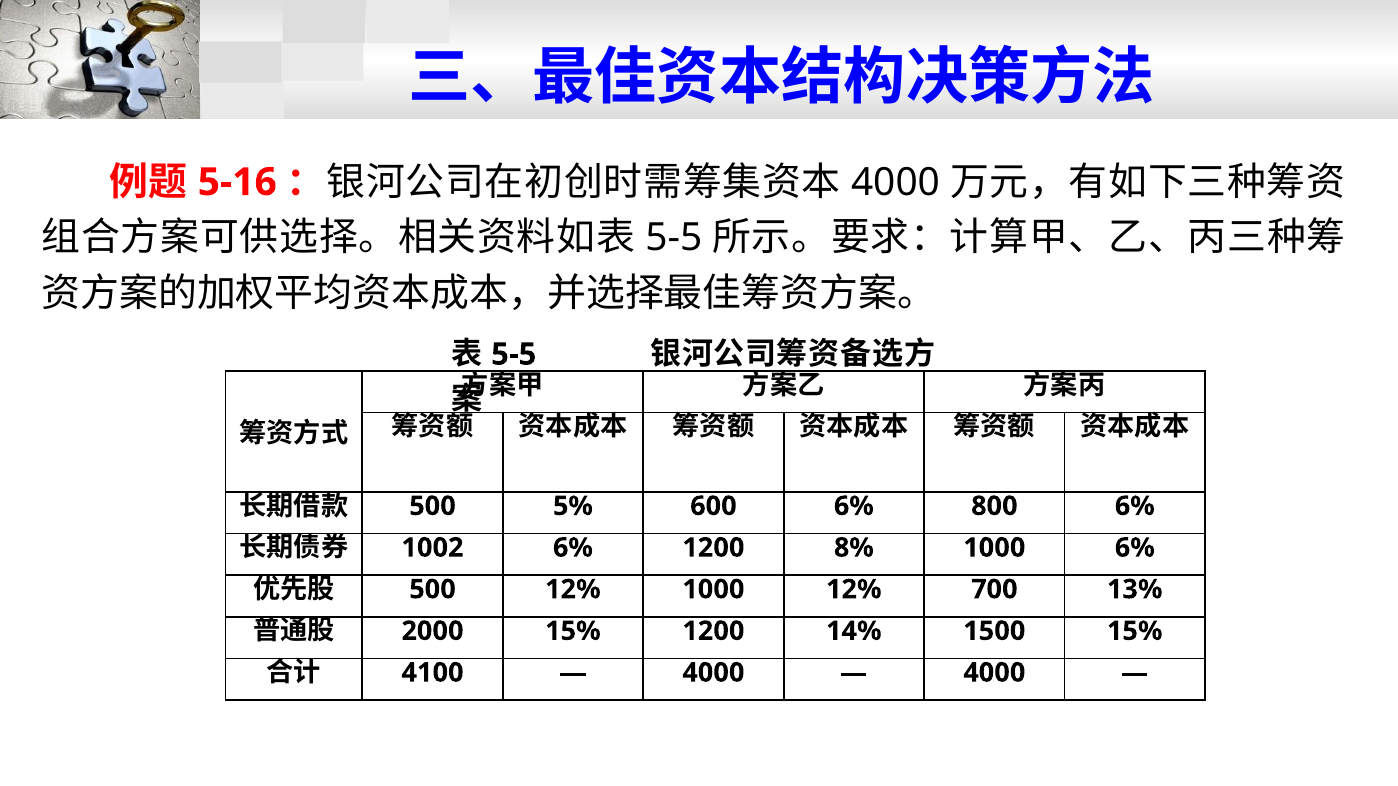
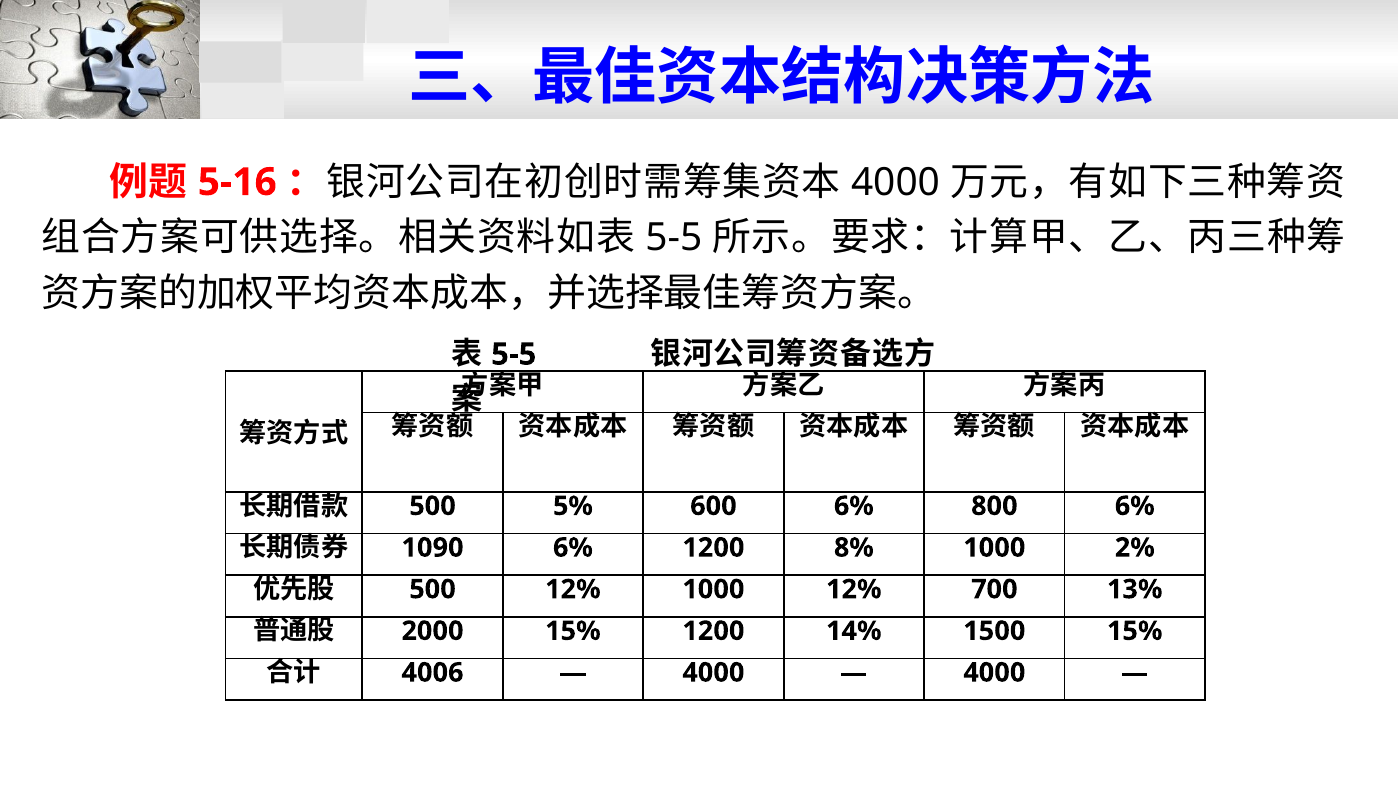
1002: 1002 -> 1090
1000 6%: 6% -> 2%
4100: 4100 -> 4006
